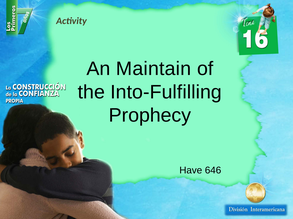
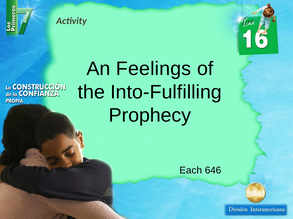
Maintain: Maintain -> Feelings
Have: Have -> Each
